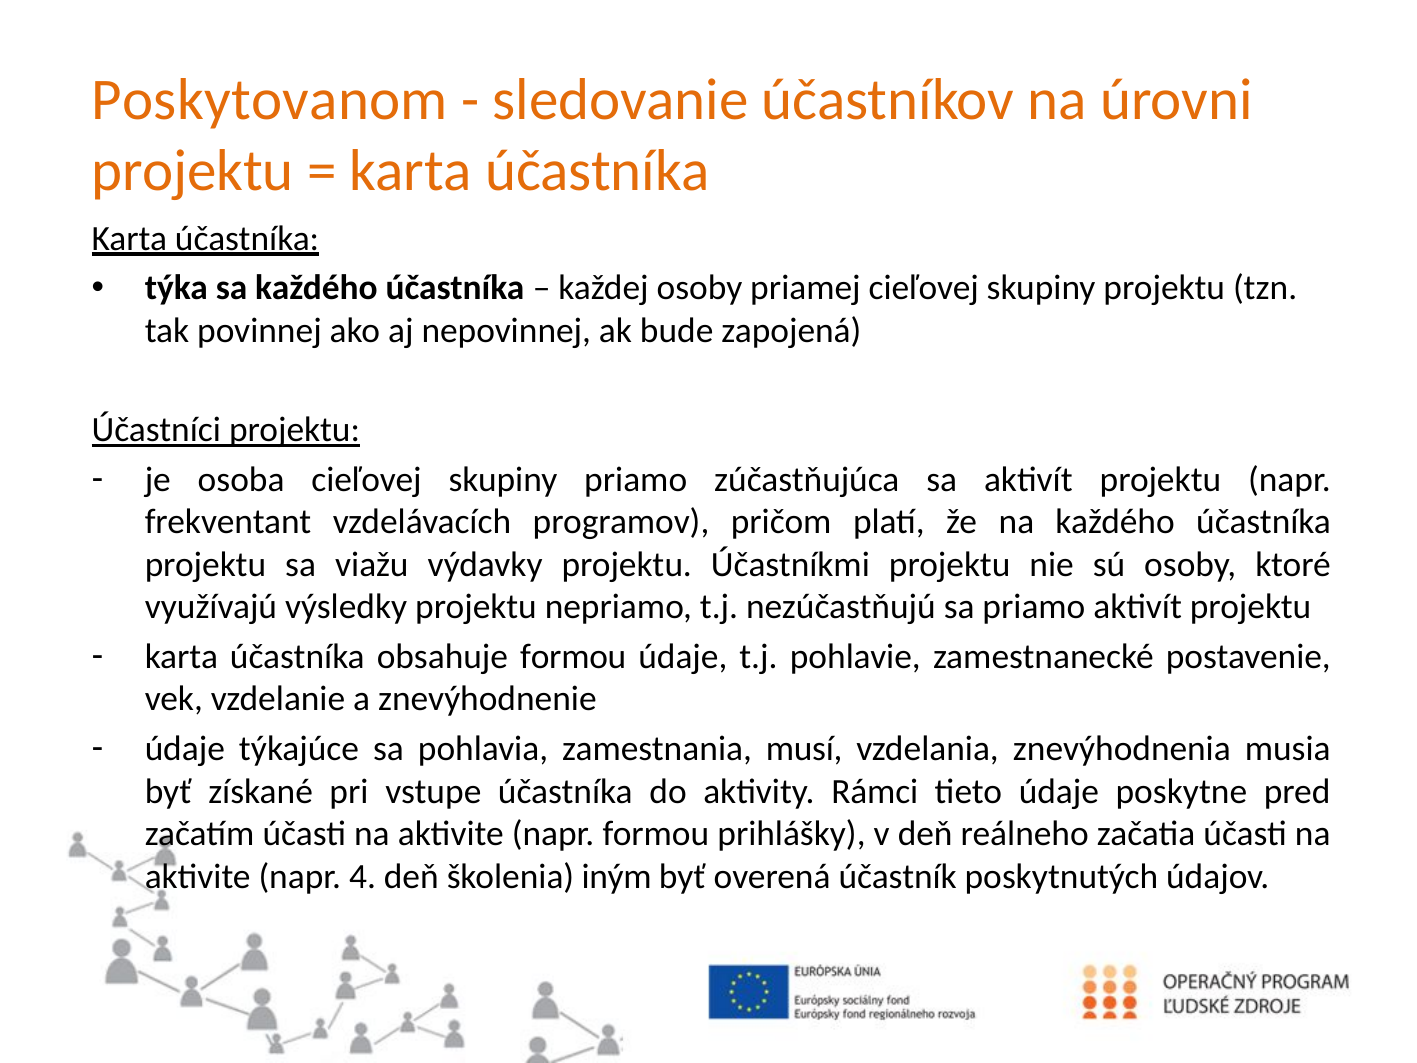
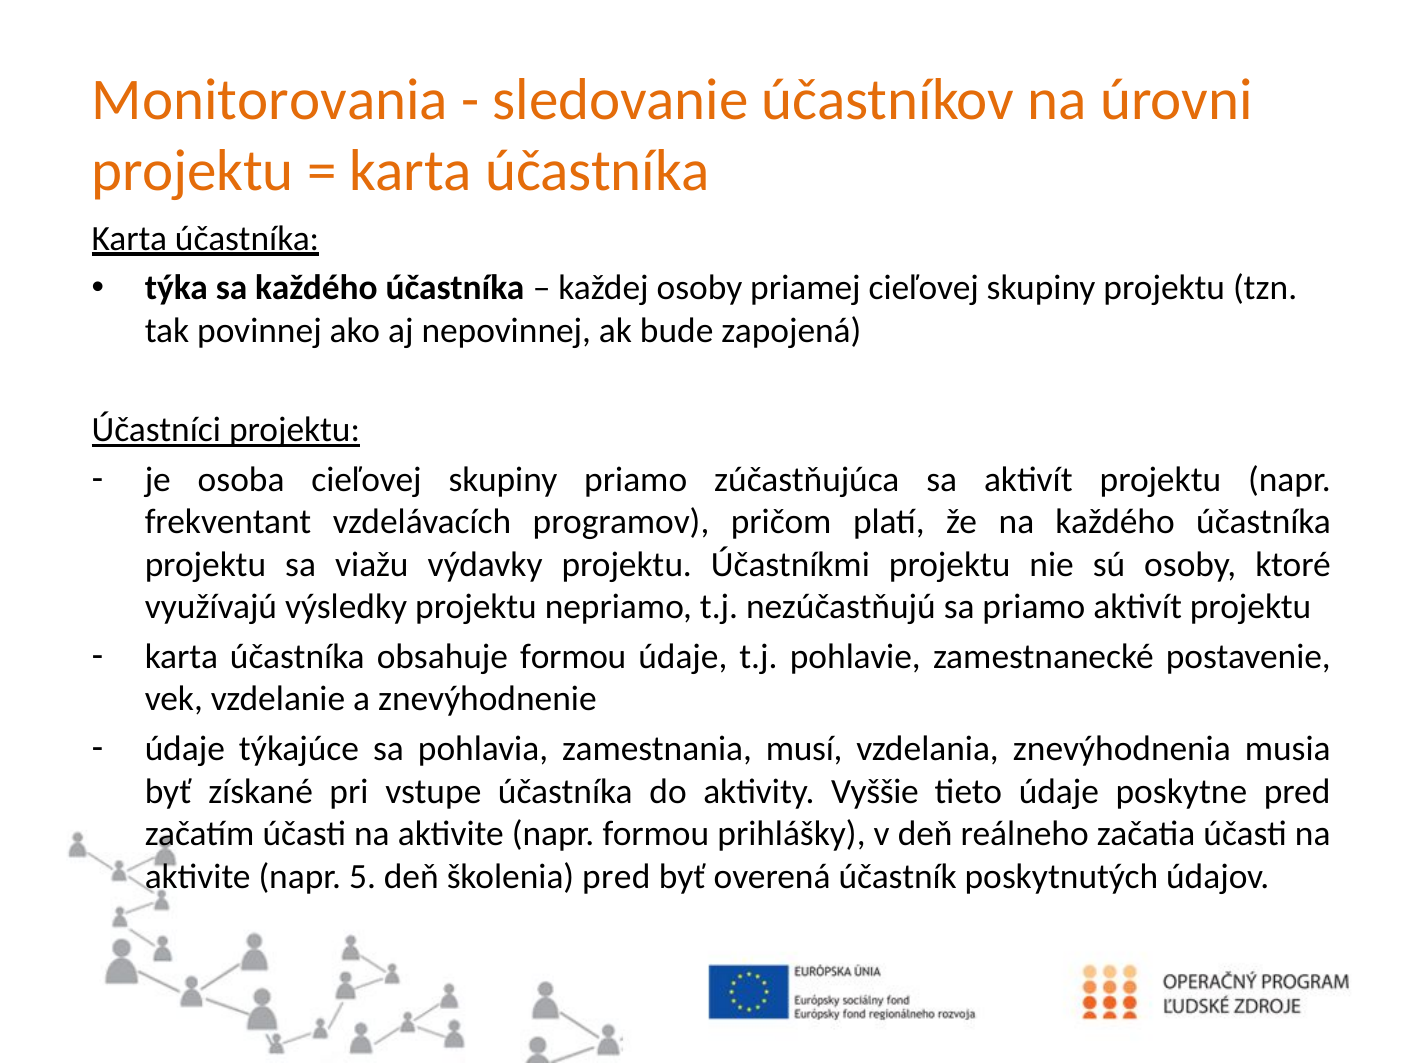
Poskytovanom: Poskytovanom -> Monitorovania
Rámci: Rámci -> Vyššie
4: 4 -> 5
školenia iným: iným -> pred
